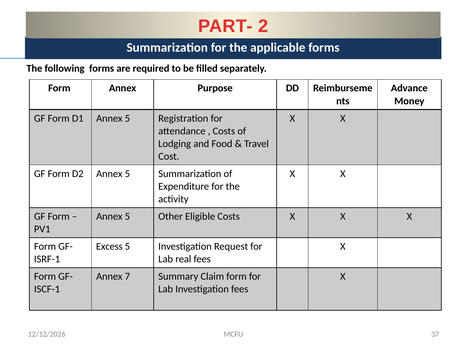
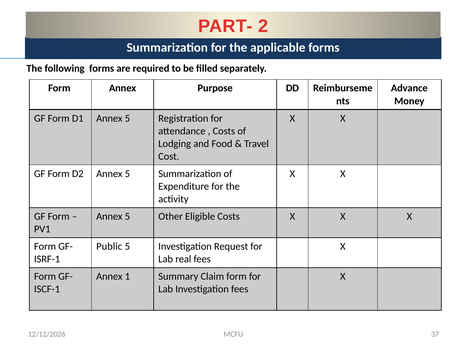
Excess: Excess -> Public
7: 7 -> 1
